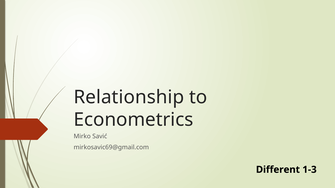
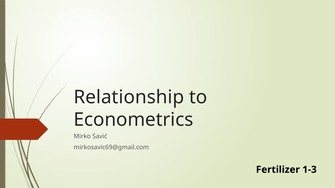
Different: Different -> Fertilizer
